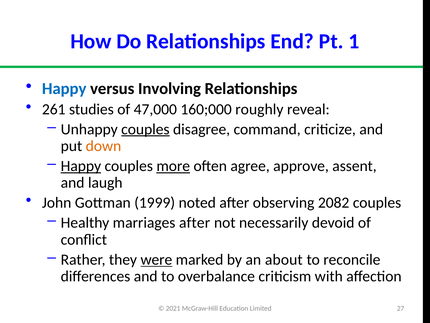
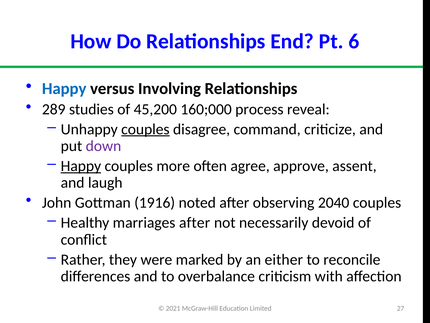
1: 1 -> 6
261: 261 -> 289
47,000: 47,000 -> 45,200
roughly: roughly -> process
down colour: orange -> purple
more underline: present -> none
1999: 1999 -> 1916
2082: 2082 -> 2040
were underline: present -> none
about: about -> either
